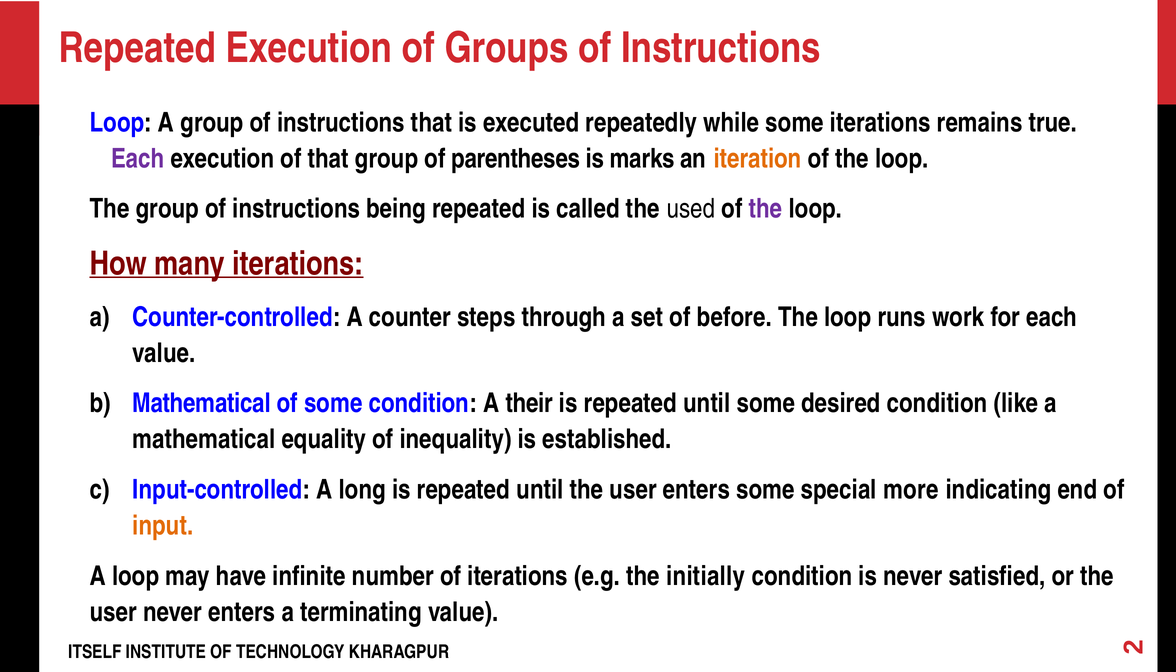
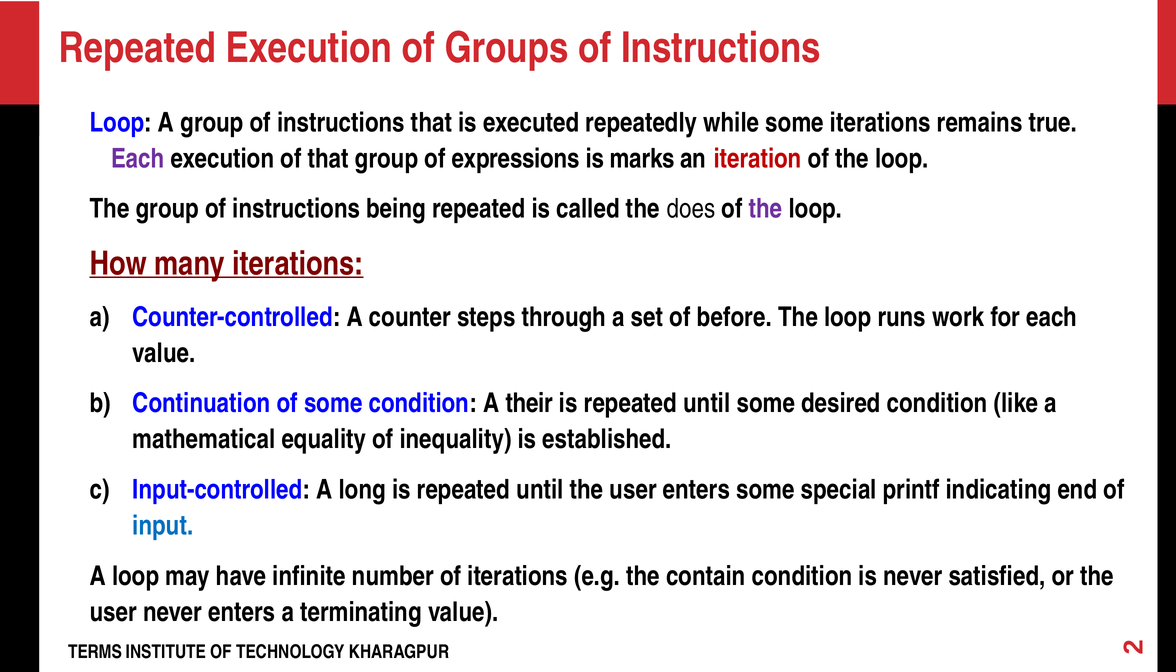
parentheses: parentheses -> expressions
iteration colour: orange -> red
used: used -> does
Mathematical at (202, 403): Mathematical -> Continuation
more: more -> printf
input colour: orange -> blue
initially: initially -> contain
ITSELF: ITSELF -> TERMS
